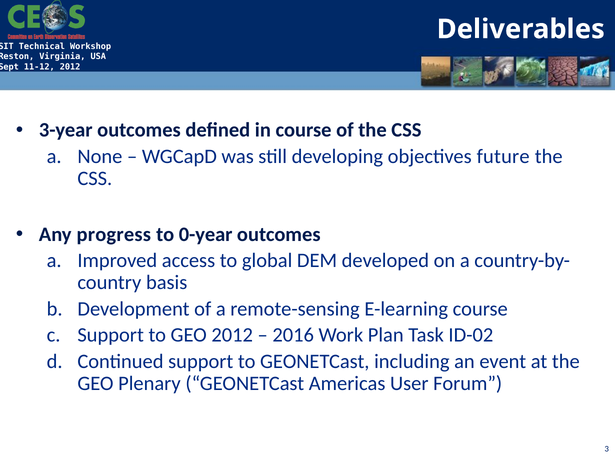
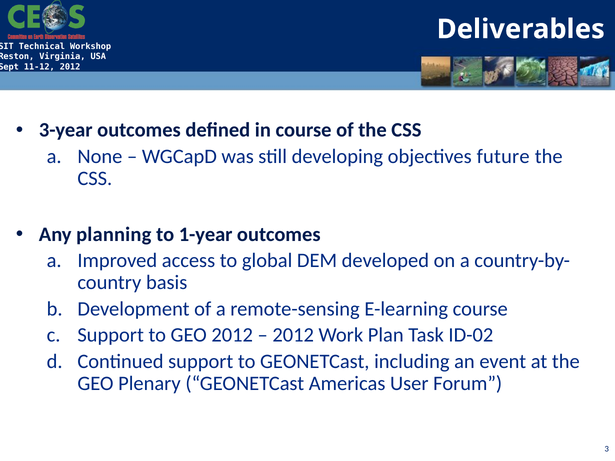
progress: progress -> planning
0-year: 0-year -> 1-year
2016 at (293, 335): 2016 -> 2012
